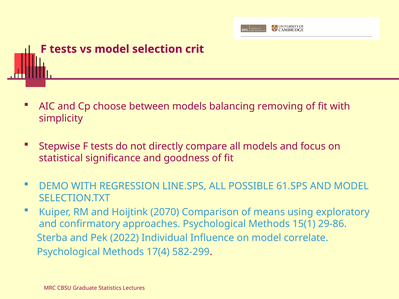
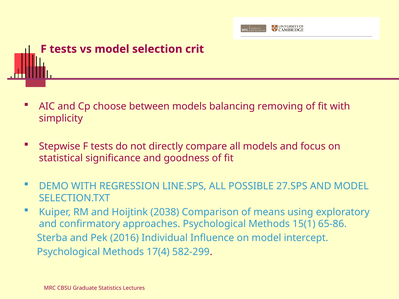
61.SPS: 61.SPS -> 27.SPS
2070: 2070 -> 2038
29-86: 29-86 -> 65-86
2022: 2022 -> 2016
correlate: correlate -> intercept
